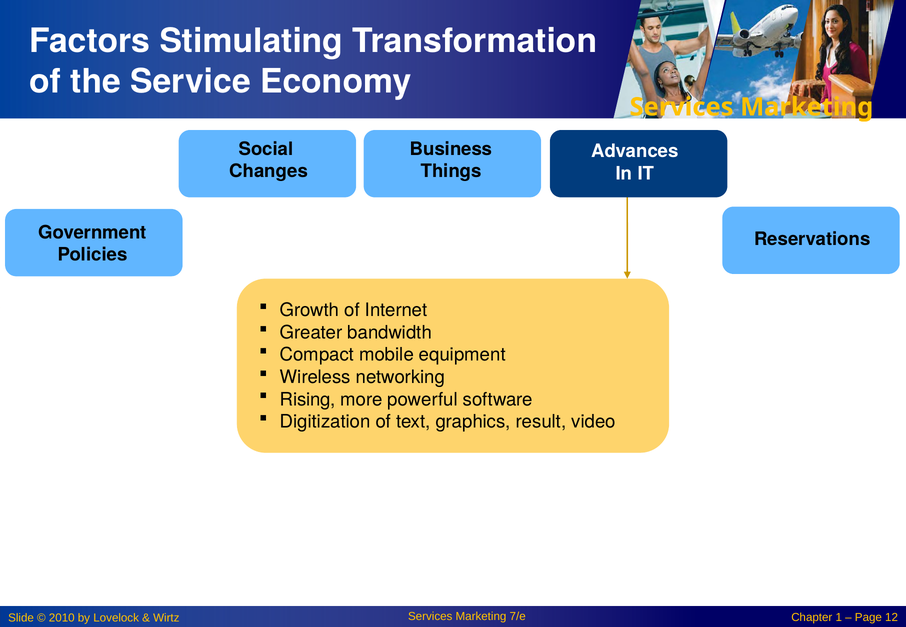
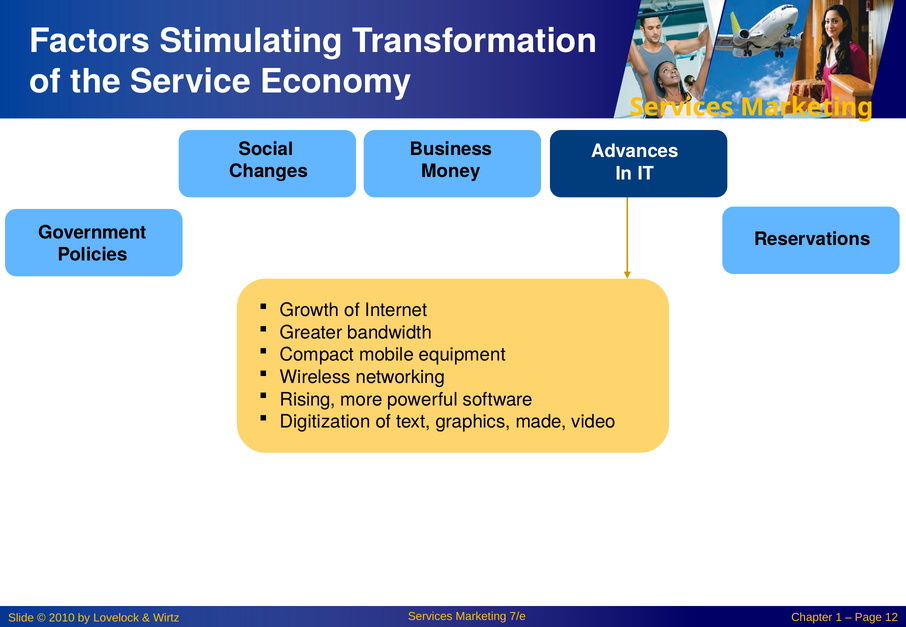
Things: Things -> Money
result: result -> made
